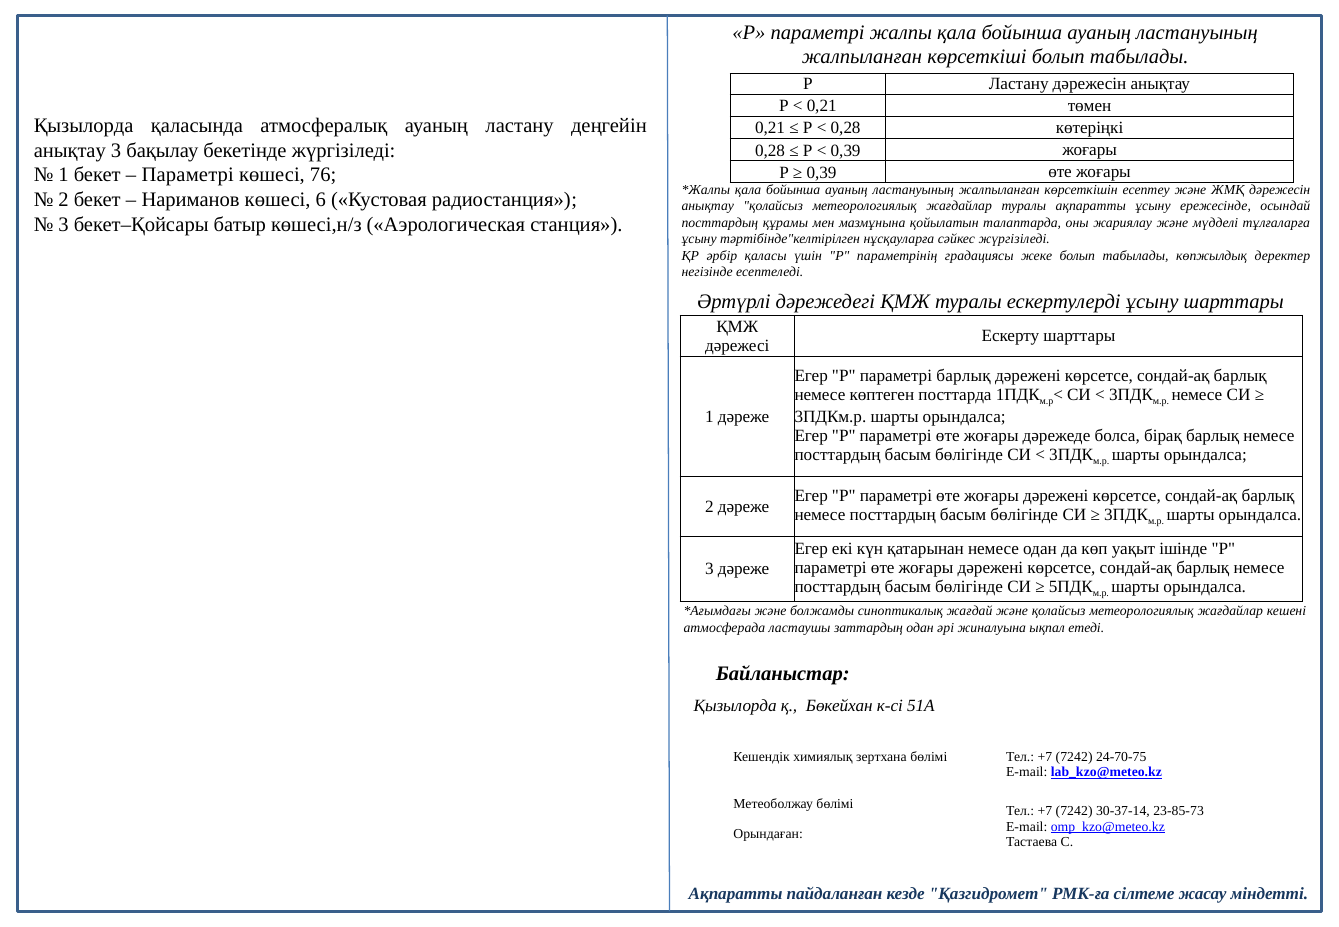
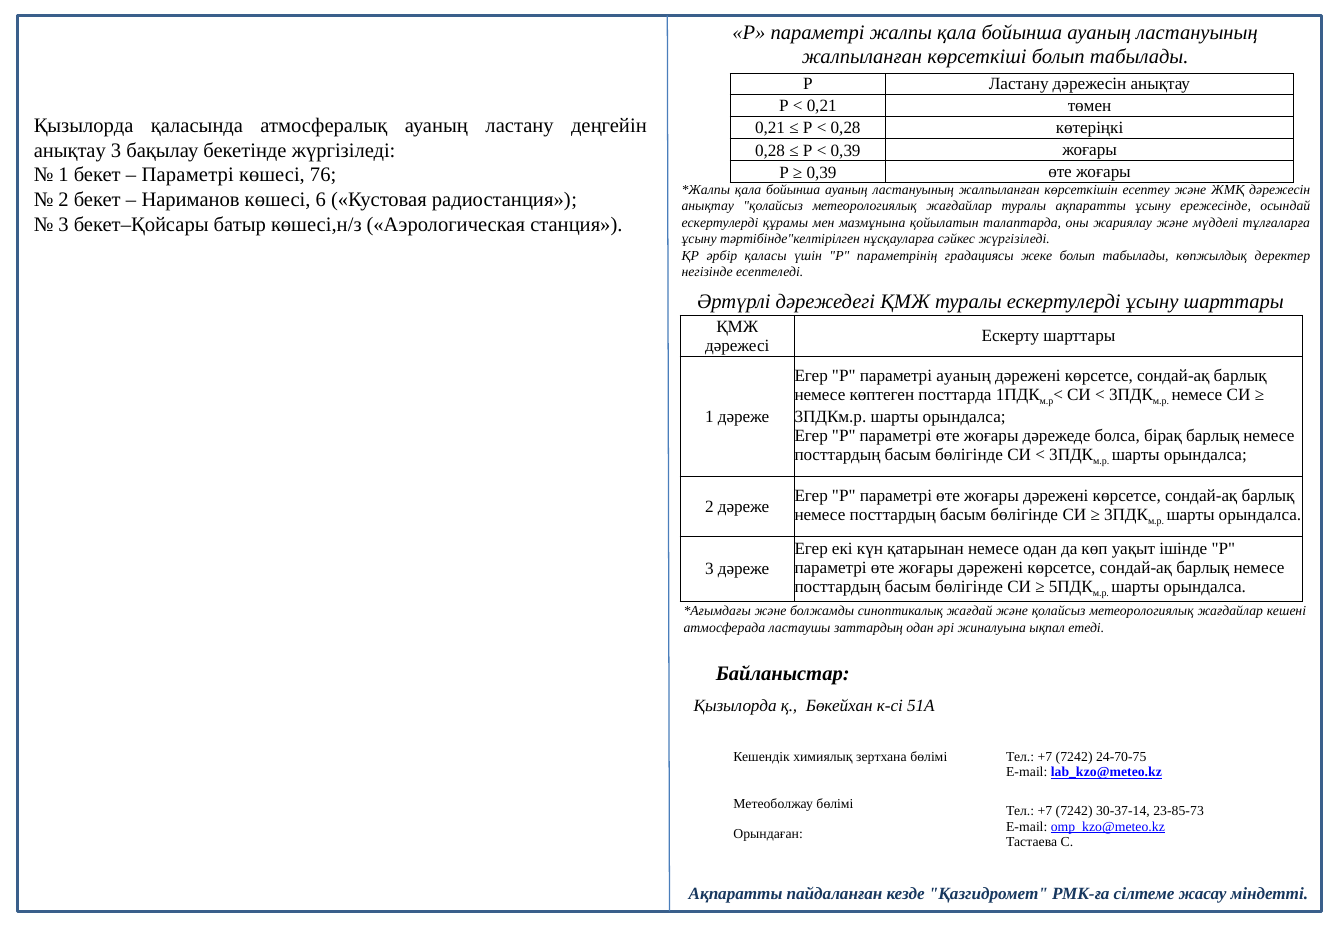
посттардың at (720, 223): посттардың -> ескертулерді
параметрі барлық: барлық -> ауаның
